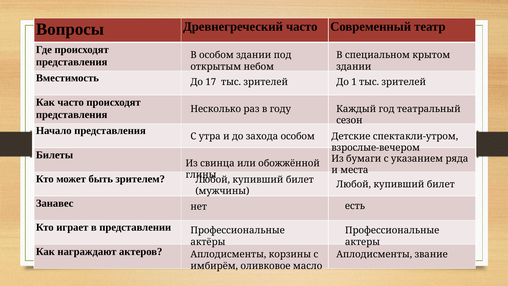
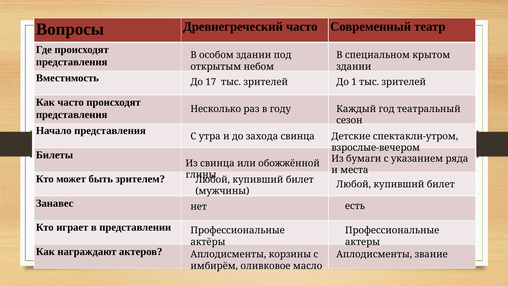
захода особом: особом -> свинца
